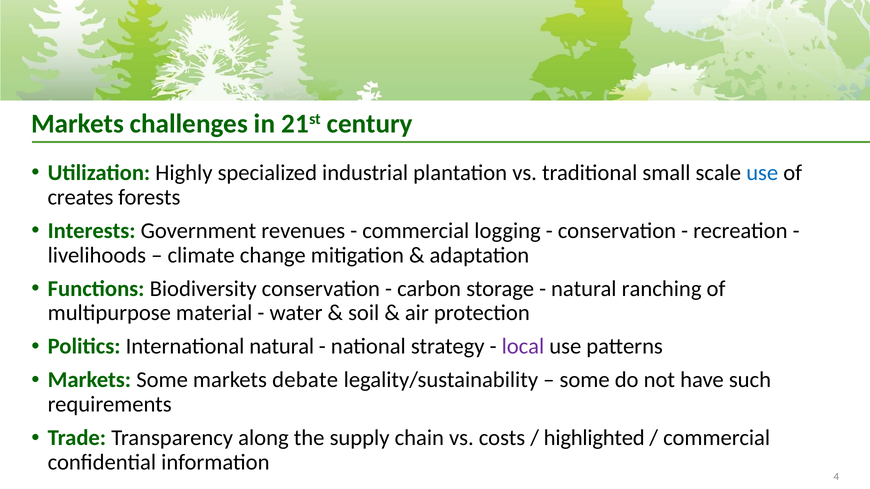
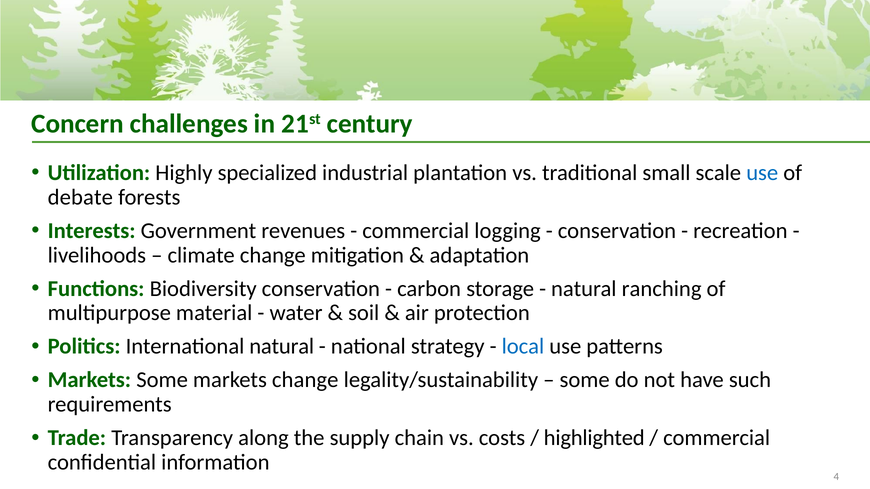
Markets at (78, 124): Markets -> Concern
creates: creates -> debate
local colour: purple -> blue
markets debate: debate -> change
